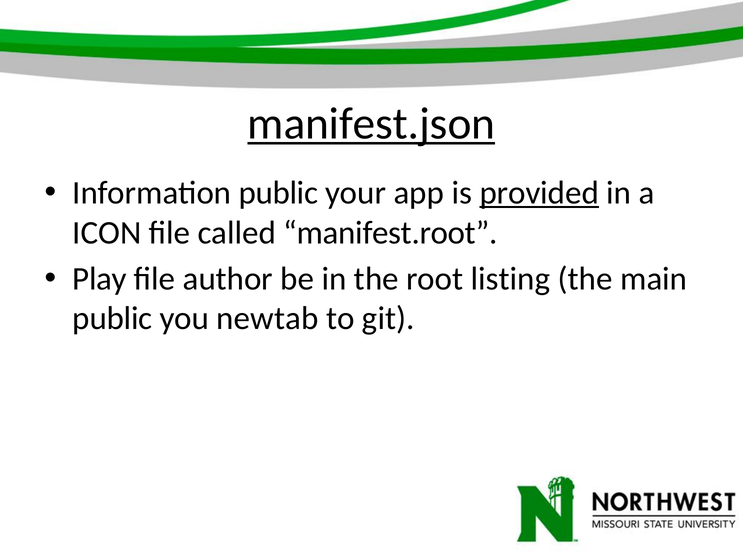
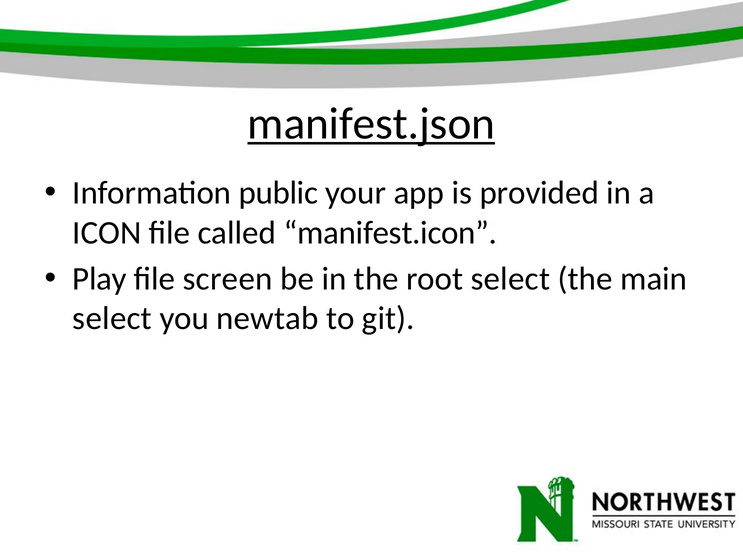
provided underline: present -> none
manifest.root: manifest.root -> manifest.icon
author: author -> screen
root listing: listing -> select
public at (112, 319): public -> select
